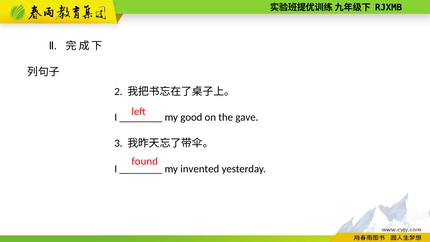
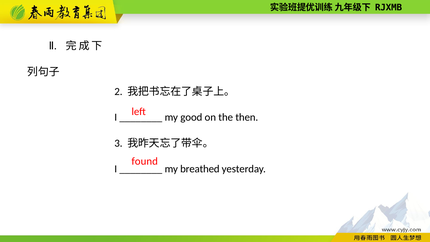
gave: gave -> then
invented: invented -> breathed
